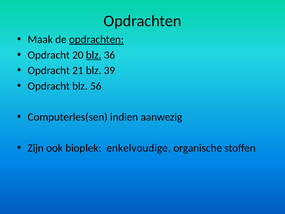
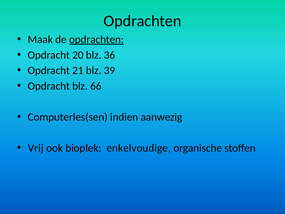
blz at (94, 55) underline: present -> none
56: 56 -> 66
Zijn: Zijn -> Vrij
